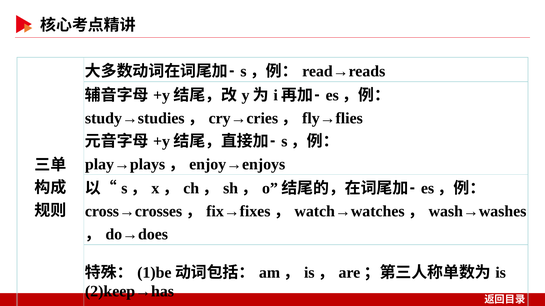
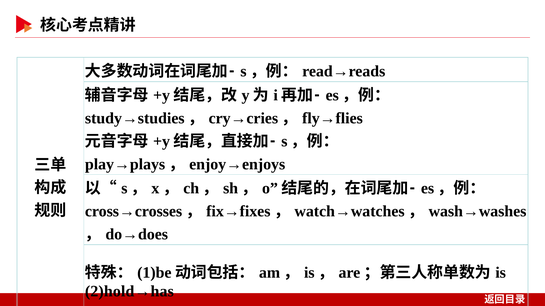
2)keep→has: 2)keep→has -> 2)hold→has
